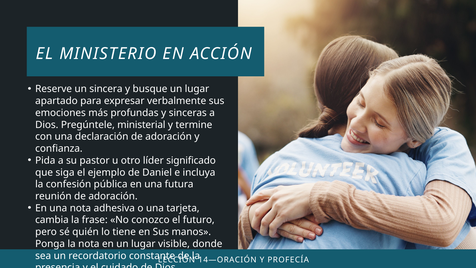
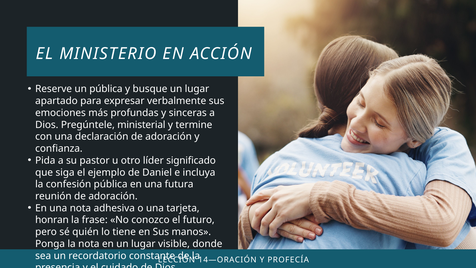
un sincera: sincera -> pública
cambia: cambia -> honran
